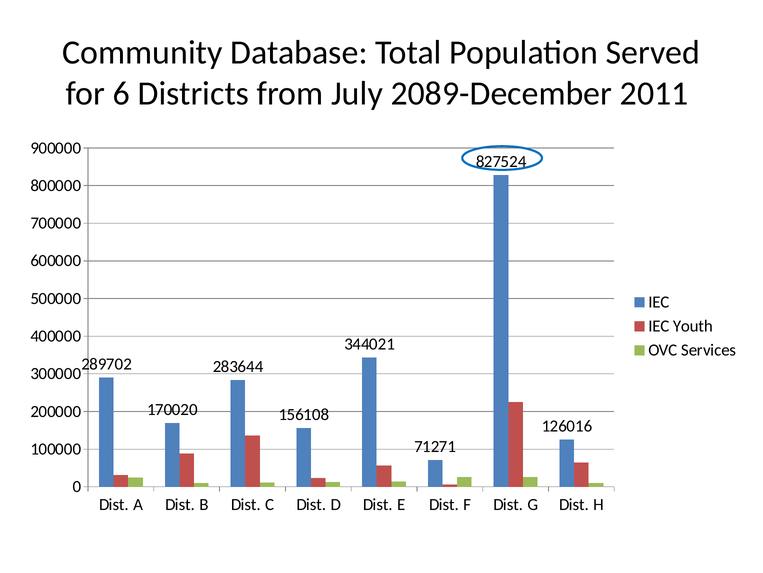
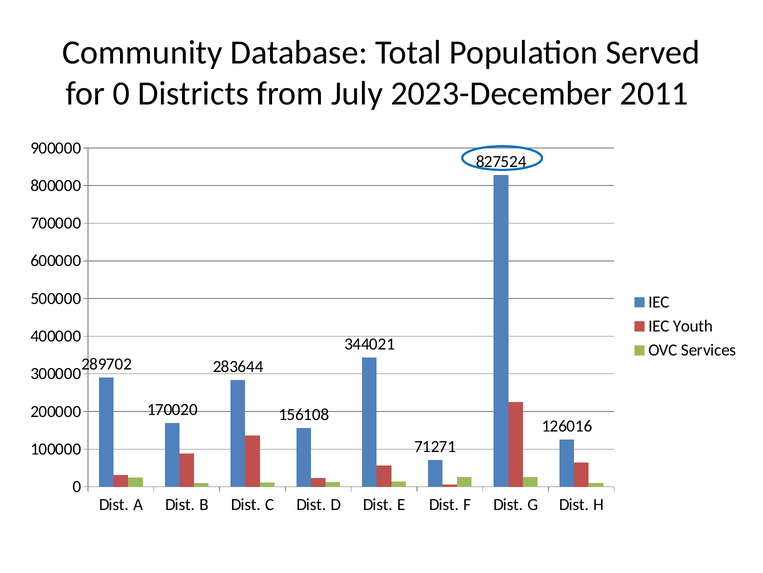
for 6: 6 -> 0
2089-December: 2089-December -> 2023-December
